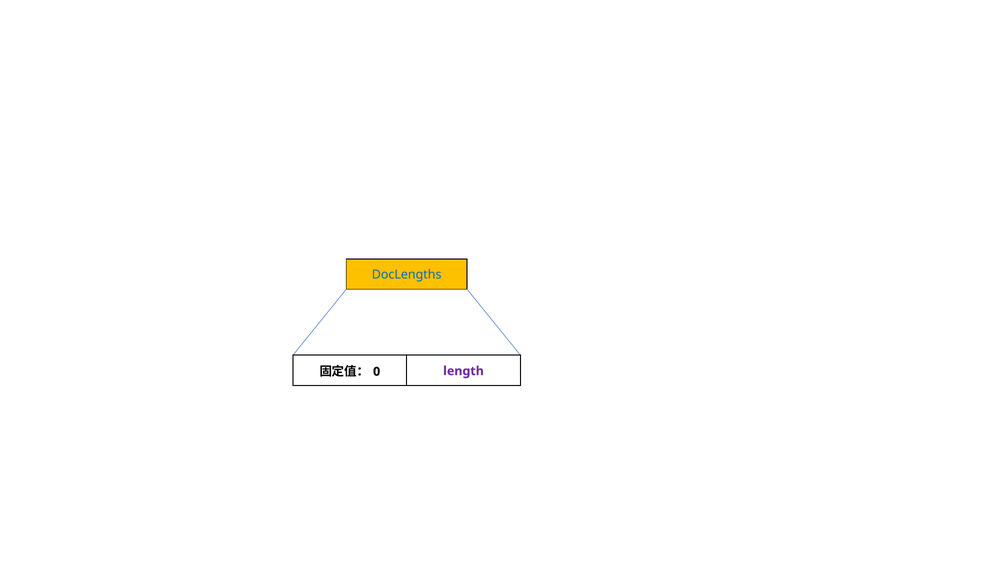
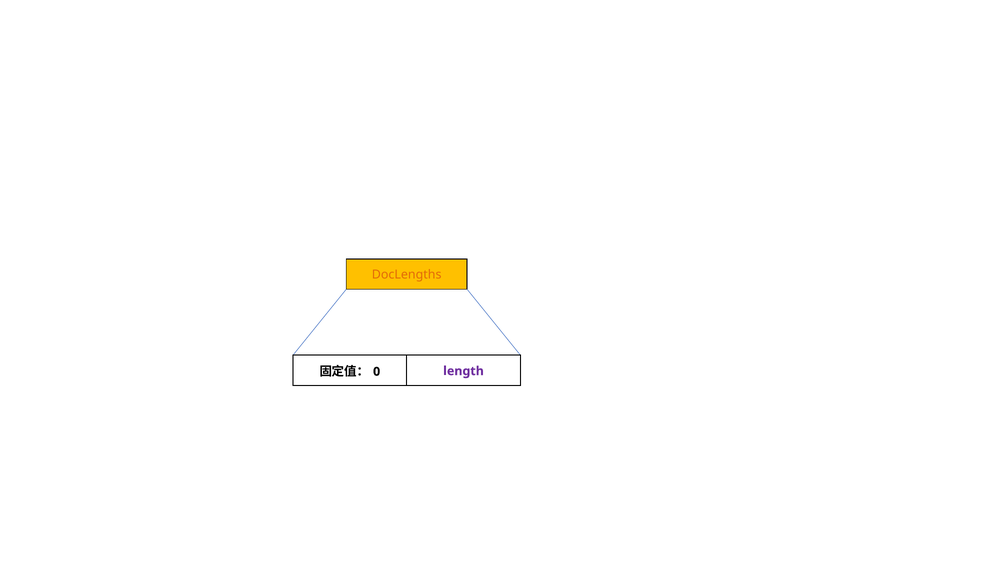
DocLengths colour: blue -> orange
